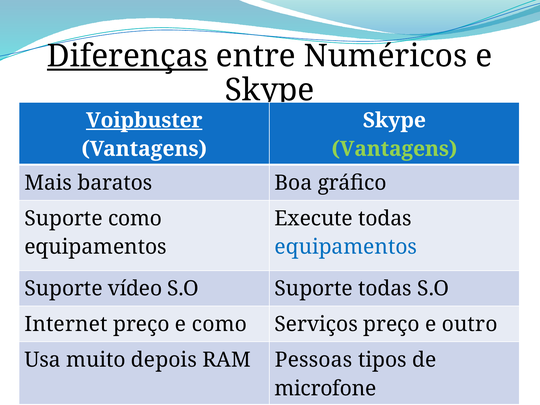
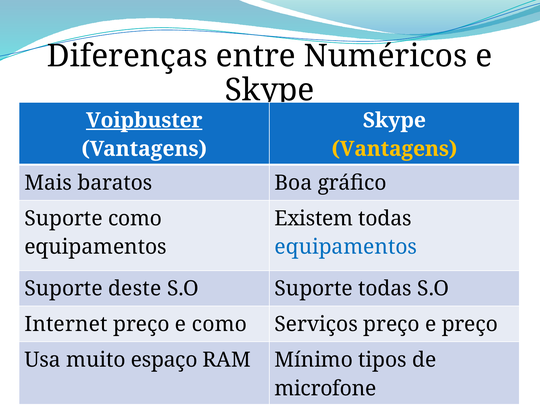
Diferenças underline: present -> none
Vantagens at (394, 149) colour: light green -> yellow
Execute: Execute -> Existem
vídeo: vídeo -> deste
e outro: outro -> preço
depois: depois -> espaço
Pessoas: Pessoas -> Mínimo
